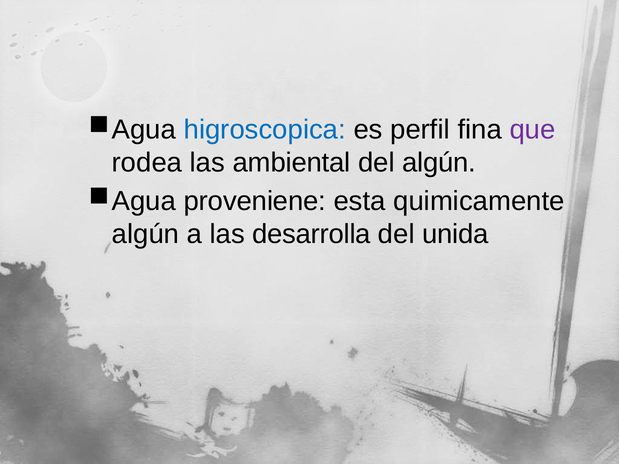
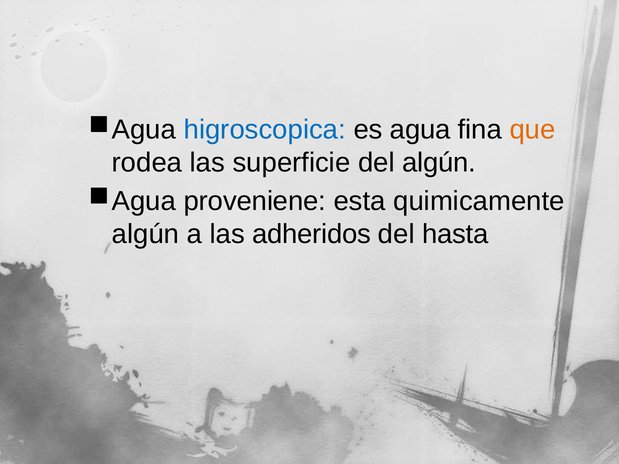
perfil: perfil -> agua
que colour: purple -> orange
ambiental: ambiental -> superficie
desarrolla: desarrolla -> adheridos
unida: unida -> hasta
